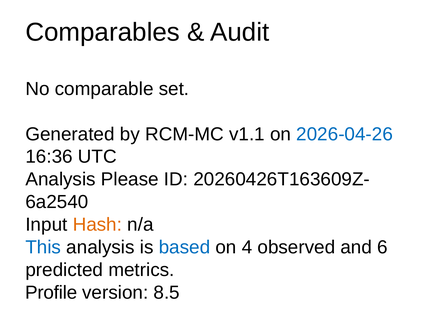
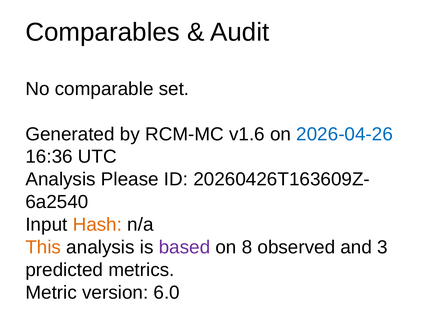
v1.1: v1.1 -> v1.6
This colour: blue -> orange
based colour: blue -> purple
4: 4 -> 8
6: 6 -> 3
Profile: Profile -> Metric
8.5: 8.5 -> 6.0
